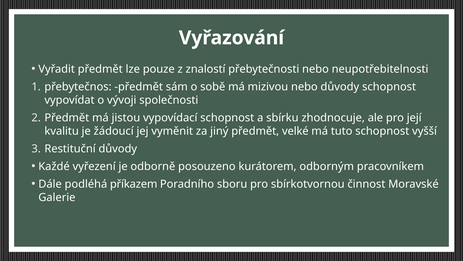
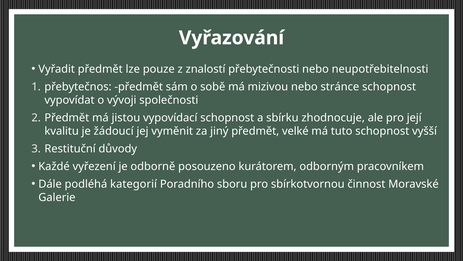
nebo důvody: důvody -> stránce
příkazem: příkazem -> kategorií
